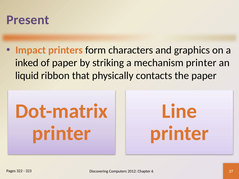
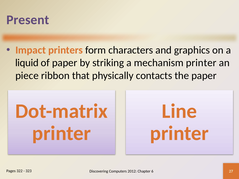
inked: inked -> liquid
liquid: liquid -> piece
